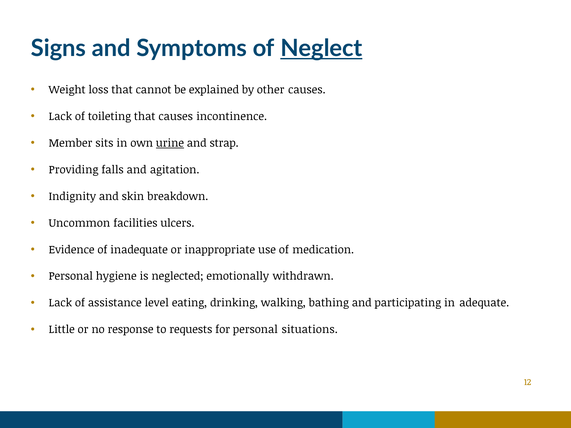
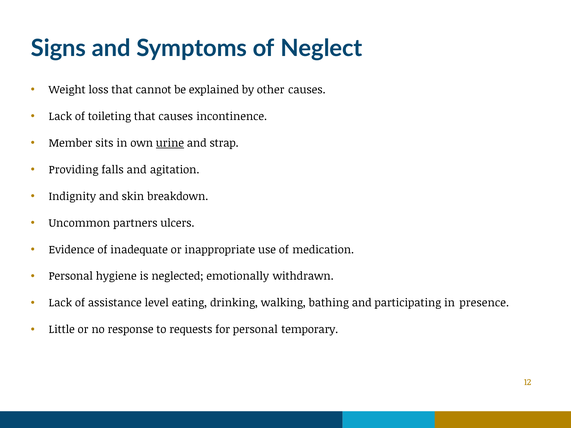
Neglect underline: present -> none
facilities: facilities -> partners
adequate: adequate -> presence
situations: situations -> temporary
